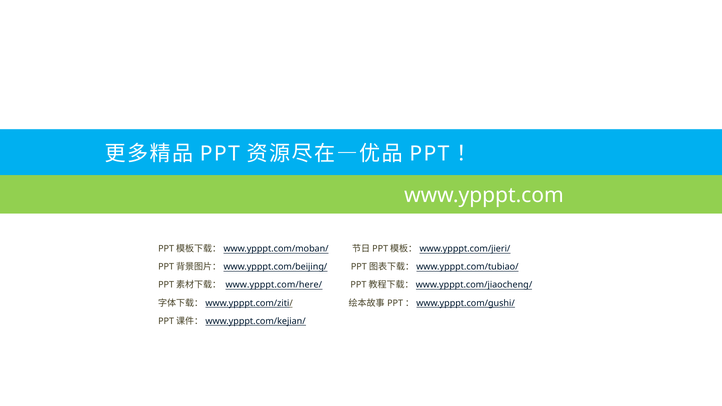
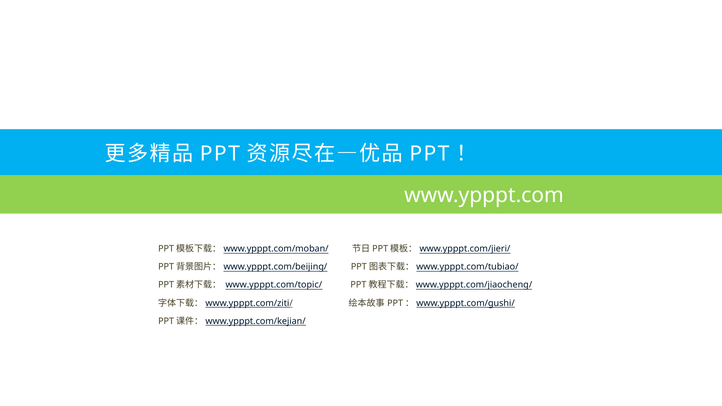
www.ypppt.com/here/: www.ypppt.com/here/ -> www.ypppt.com/topic/
